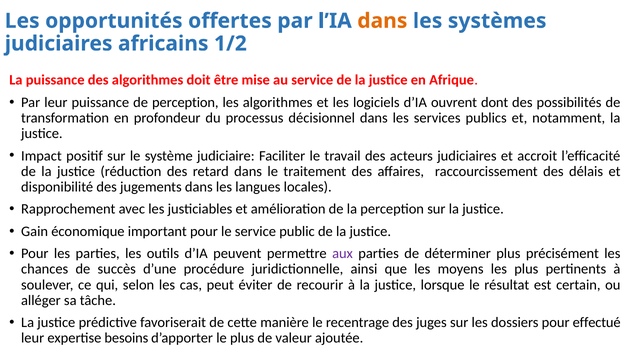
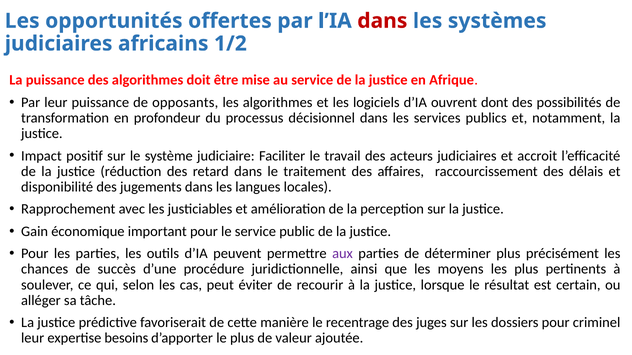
dans at (382, 21) colour: orange -> red
de perception: perception -> opposants
effectué: effectué -> criminel
